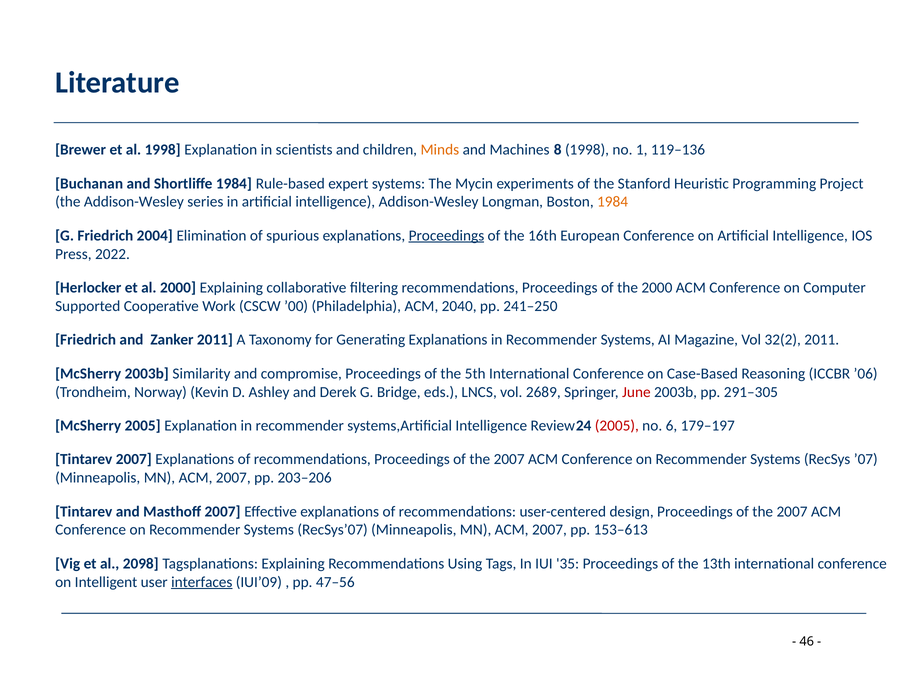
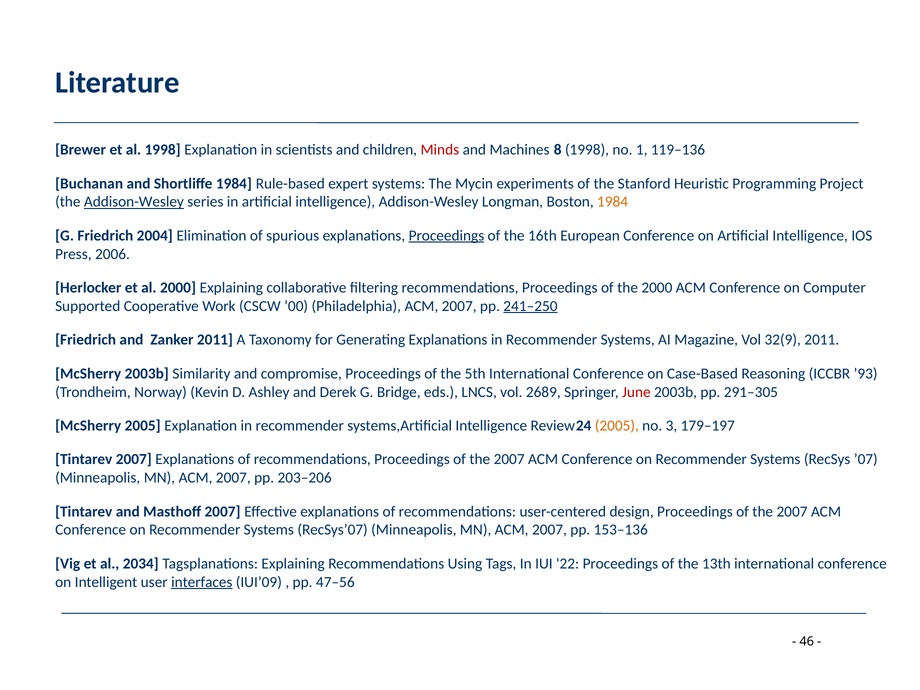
Minds colour: orange -> red
Addison-Wesley at (134, 202) underline: none -> present
2022: 2022 -> 2006
Philadelphia ACM 2040: 2040 -> 2007
241–250 underline: none -> present
32(2: 32(2 -> 32(9
’06: ’06 -> ’93
2005 at (617, 426) colour: red -> orange
6: 6 -> 3
153–613: 153–613 -> 153–136
2098: 2098 -> 2034
35: 35 -> 22
